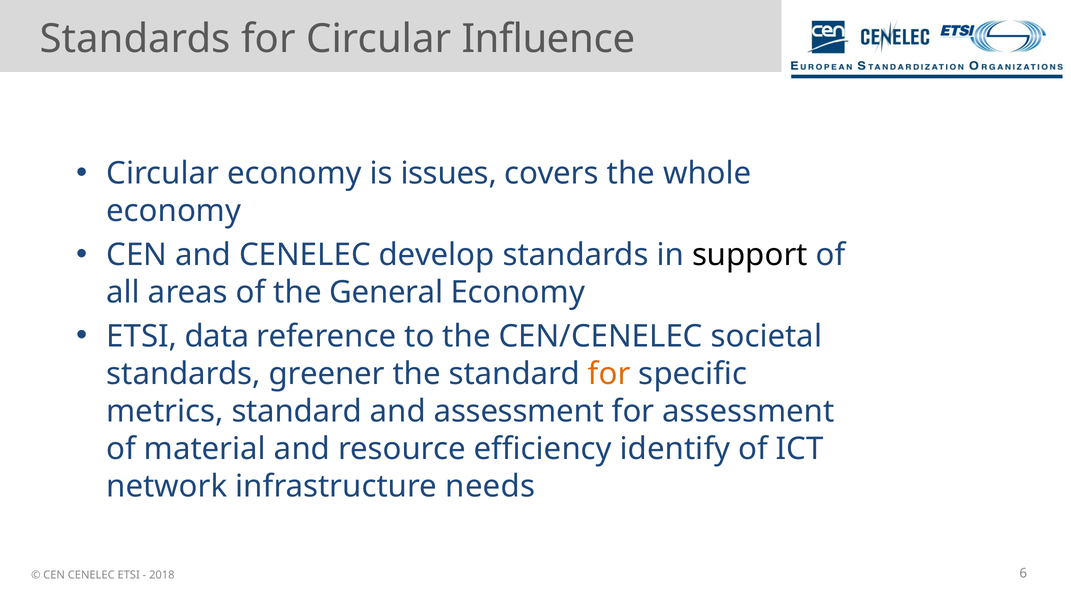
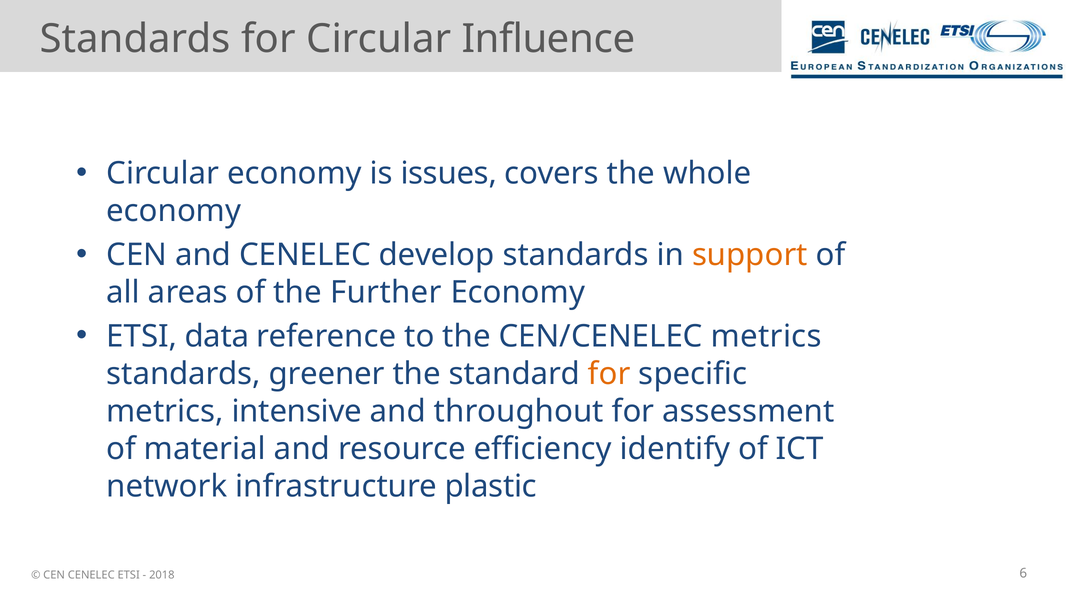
support colour: black -> orange
General: General -> Further
CEN/CENELEC societal: societal -> metrics
metrics standard: standard -> intensive
and assessment: assessment -> throughout
needs: needs -> plastic
